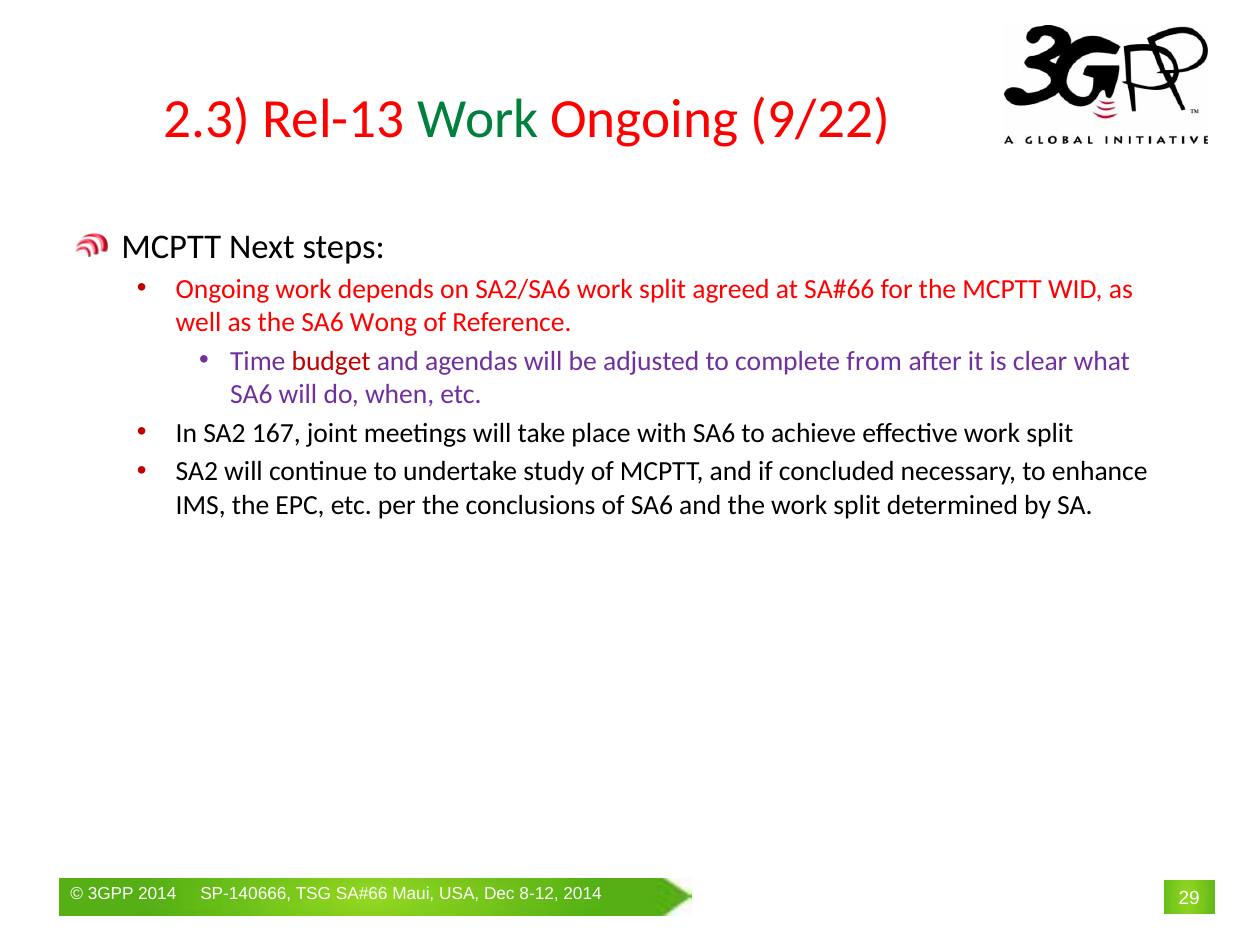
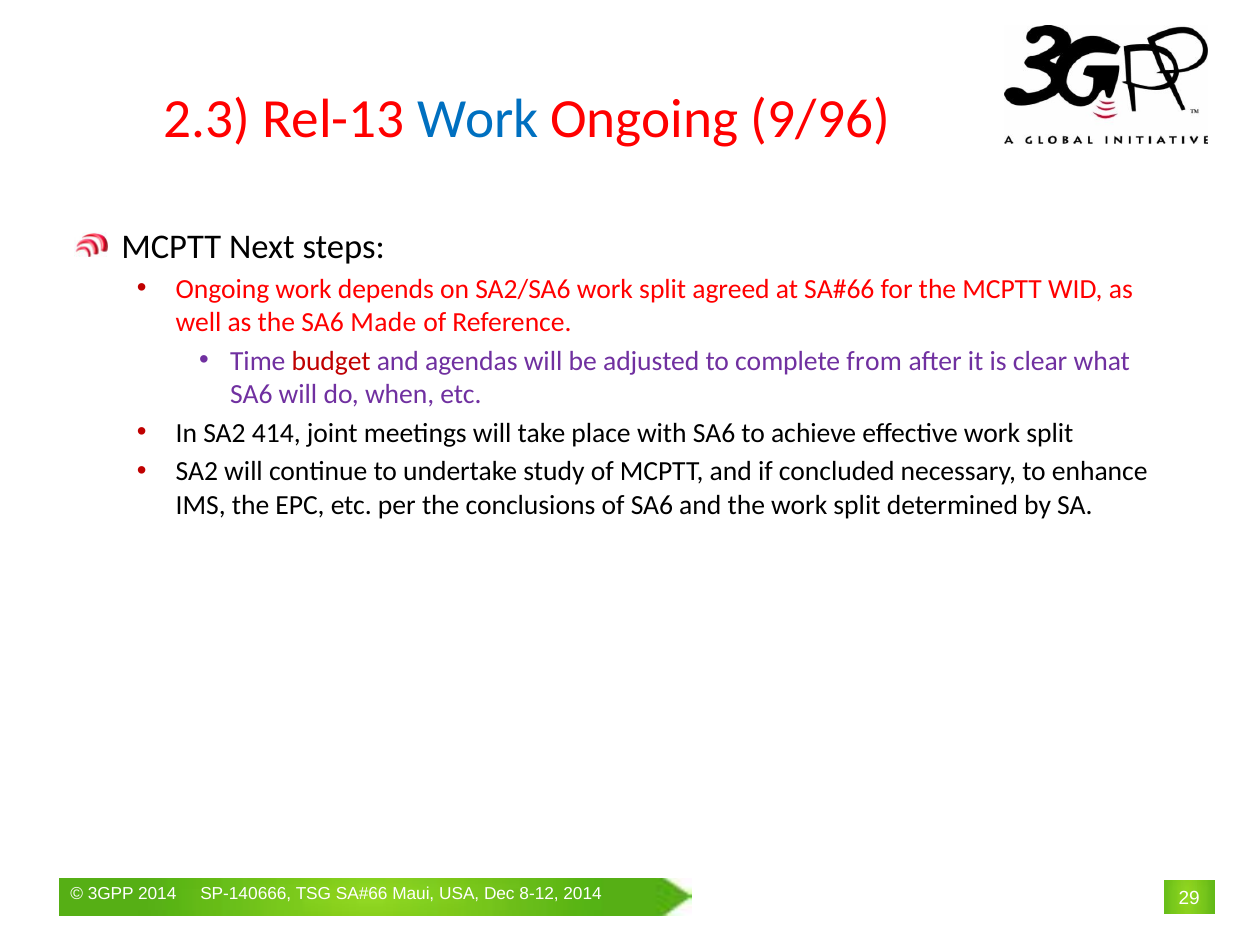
Work at (478, 119) colour: green -> blue
9/22: 9/22 -> 9/96
Wong: Wong -> Made
167: 167 -> 414
